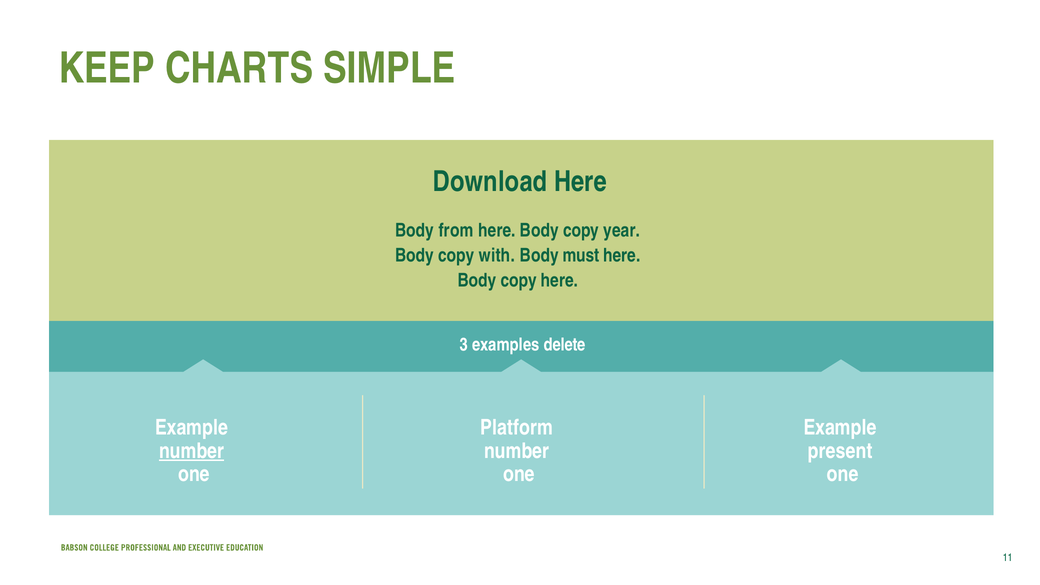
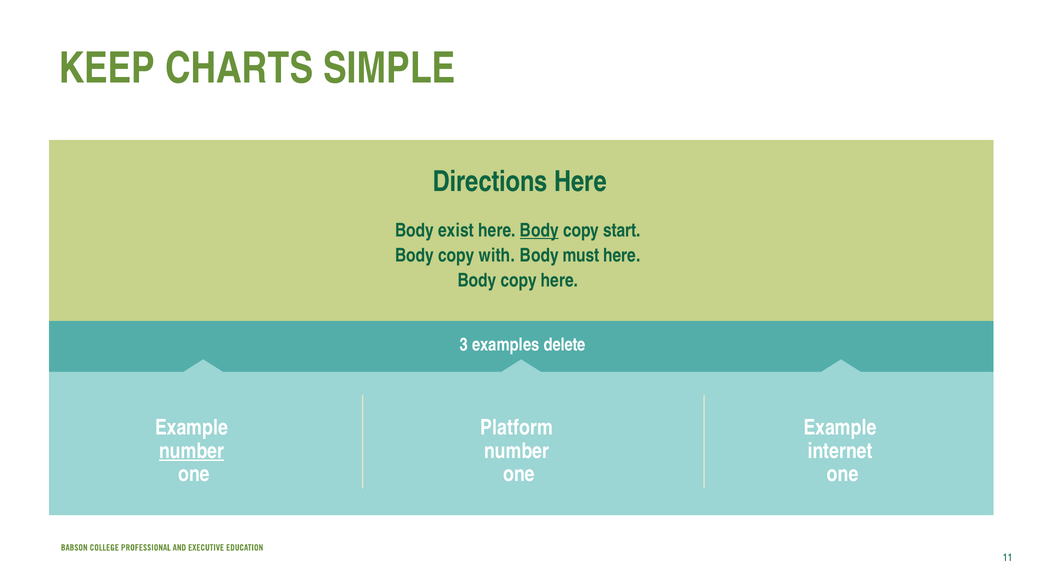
Download: Download -> Directions
from: from -> exist
Body at (539, 231) underline: none -> present
year: year -> start
present: present -> internet
